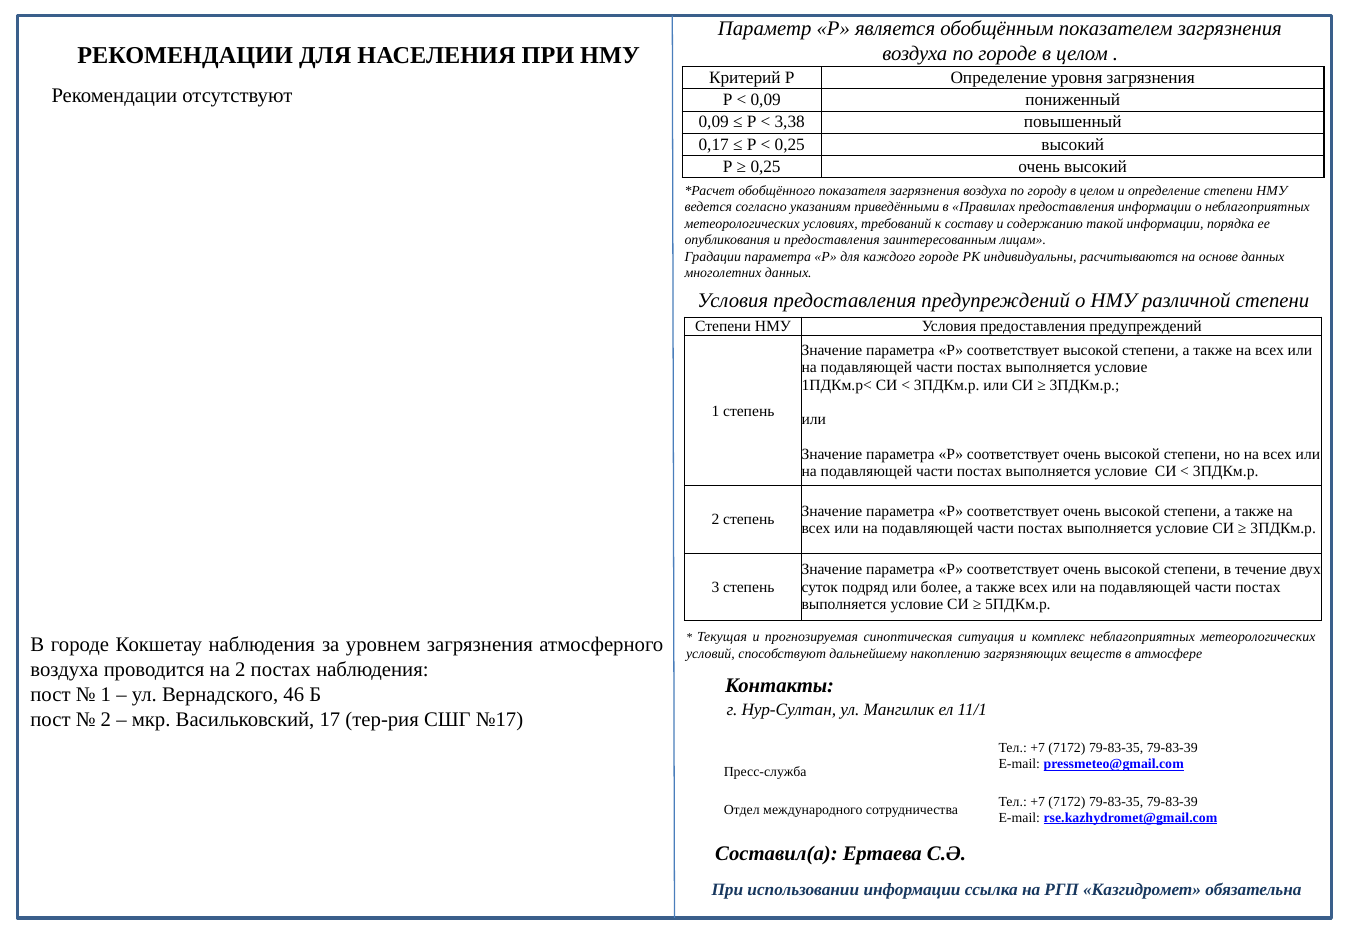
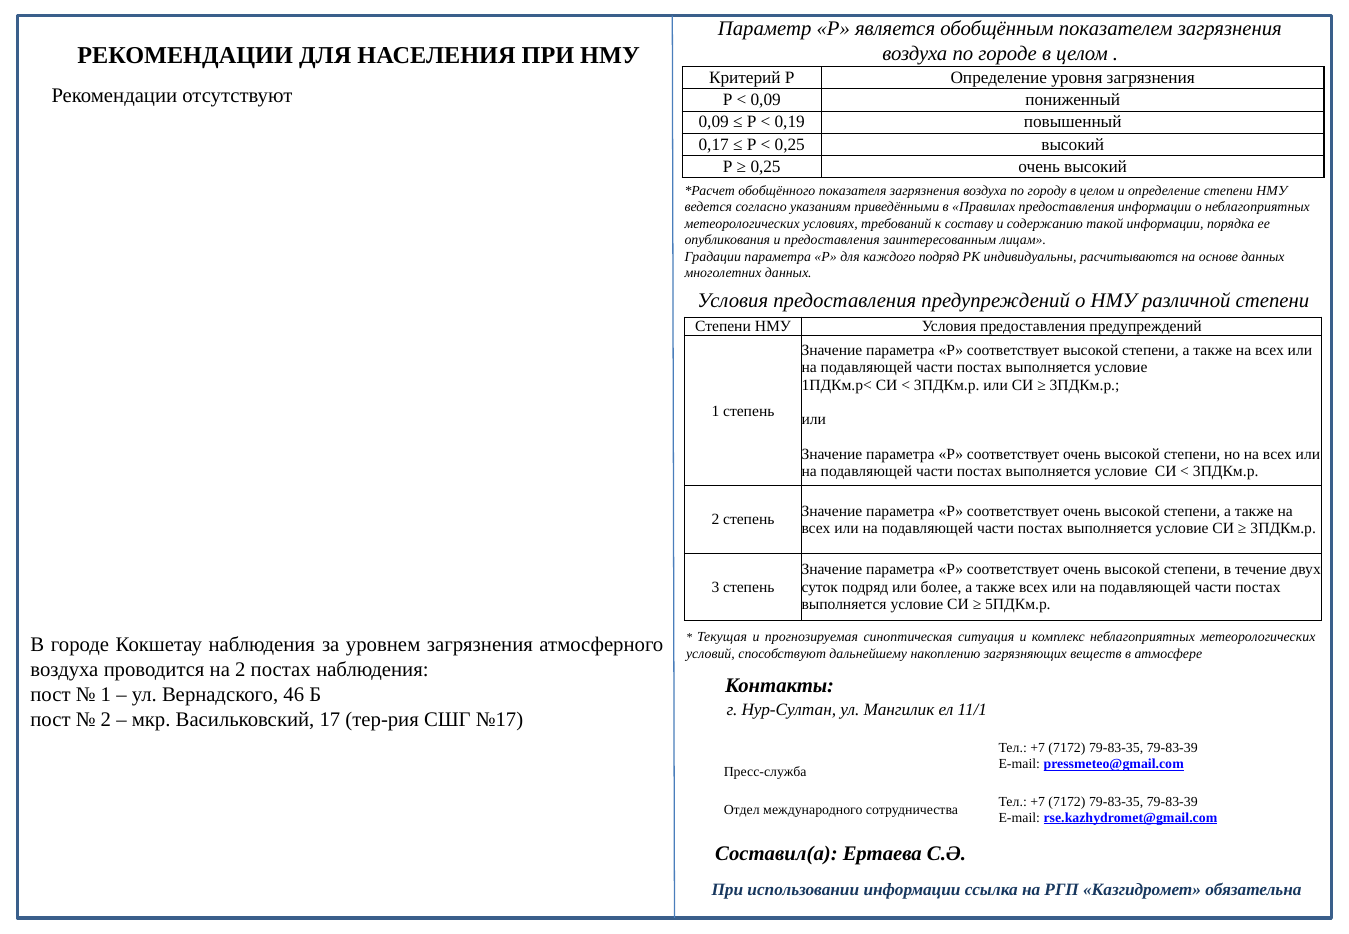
3,38: 3,38 -> 0,19
каждого городе: городе -> подряд
